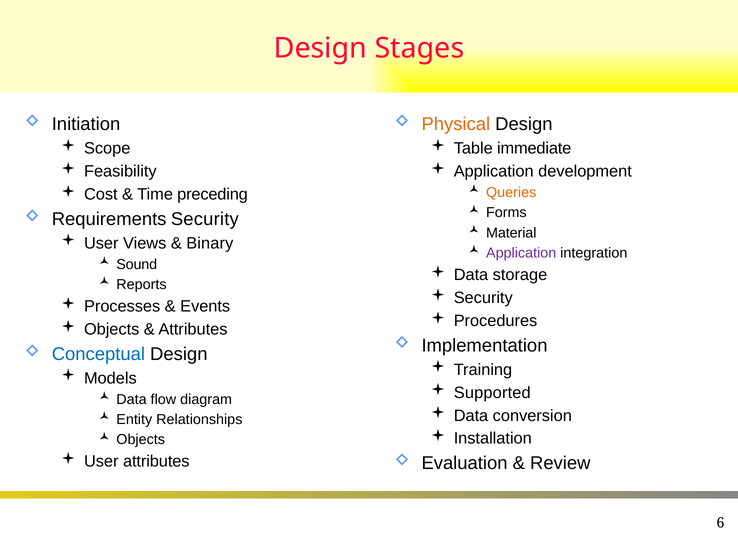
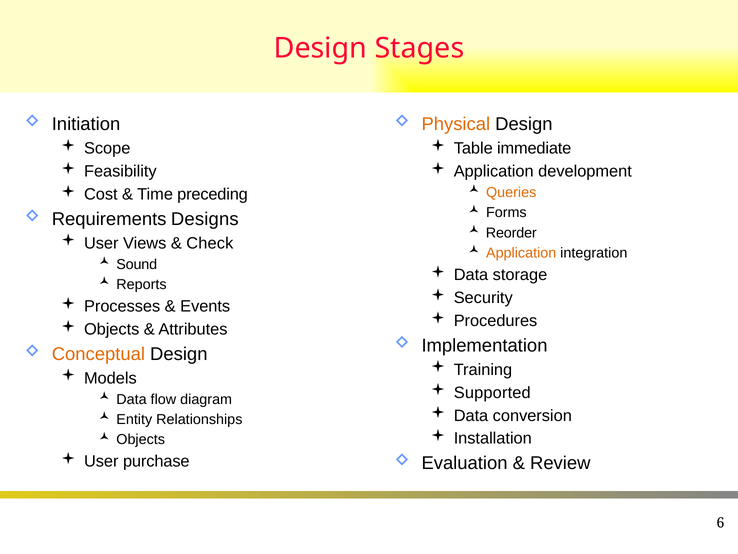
Requirements Security: Security -> Designs
Material: Material -> Reorder
Binary: Binary -> Check
Application at (521, 253) colour: purple -> orange
Conceptual colour: blue -> orange
User attributes: attributes -> purchase
